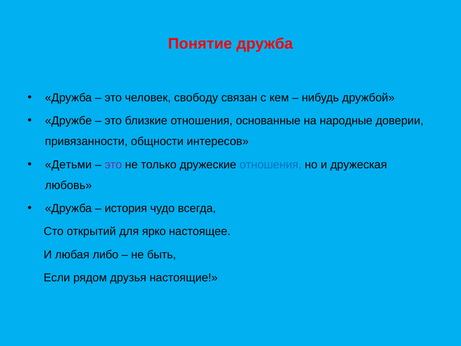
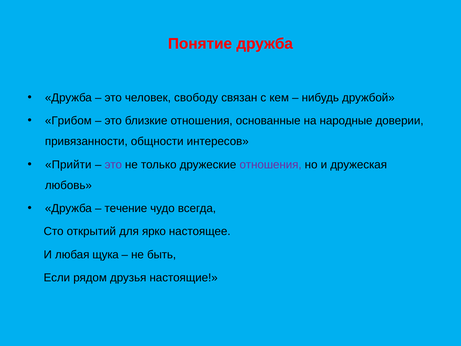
Дружбе: Дружбе -> Грибом
Детьми: Детьми -> Прийти
отношения at (271, 164) colour: blue -> purple
история: история -> течение
либо: либо -> щука
